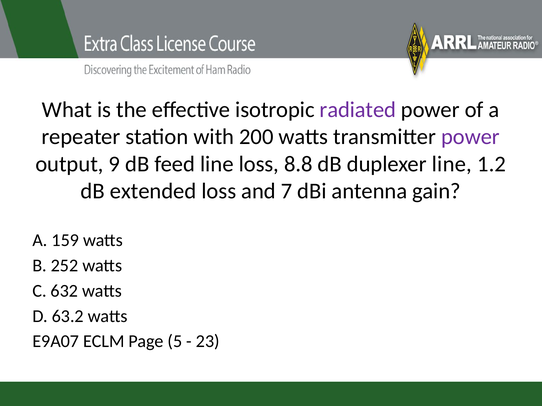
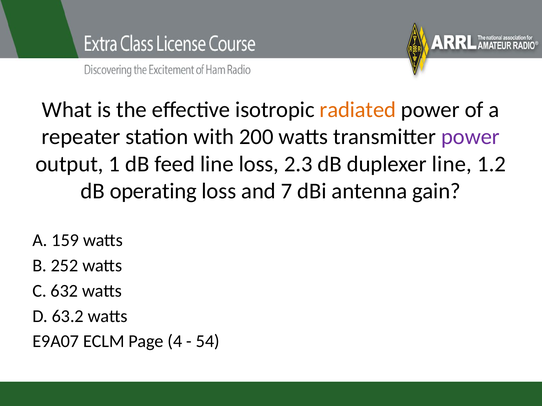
radiated colour: purple -> orange
9: 9 -> 1
8.8: 8.8 -> 2.3
extended: extended -> operating
5: 5 -> 4
23: 23 -> 54
